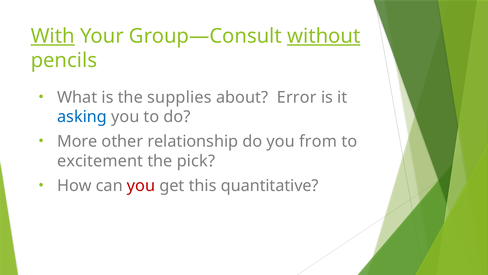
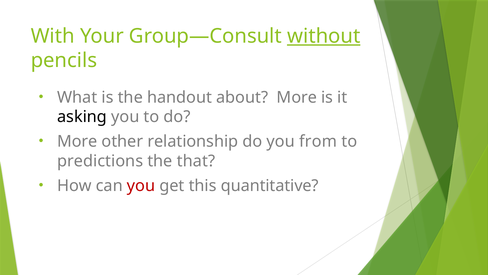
With underline: present -> none
supplies: supplies -> handout
about Error: Error -> More
asking colour: blue -> black
excitement: excitement -> predictions
pick: pick -> that
